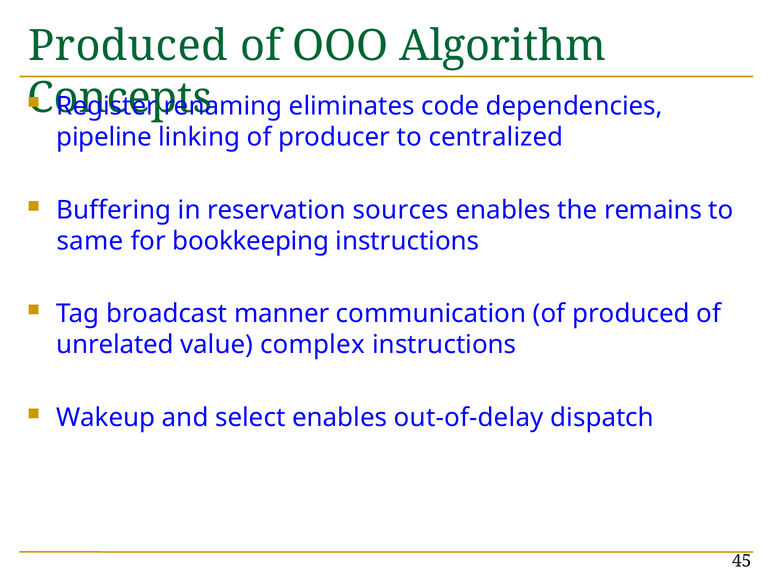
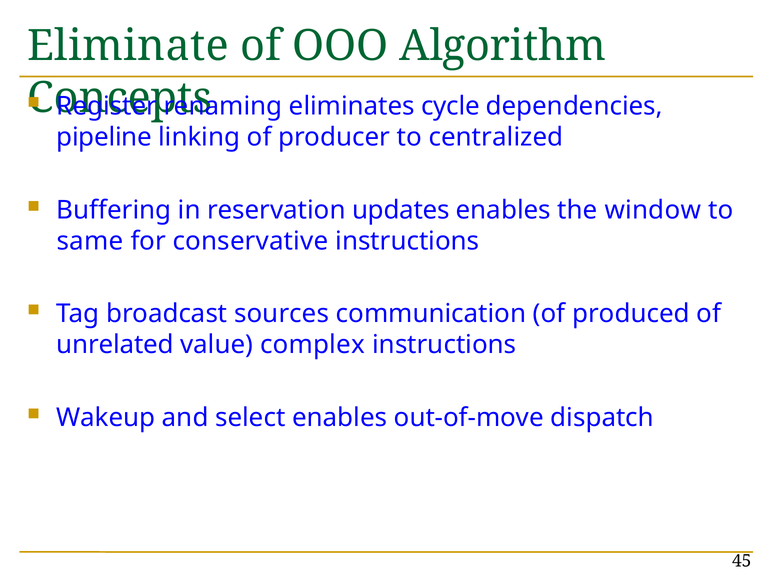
Produced at (128, 46): Produced -> Eliminate
code: code -> cycle
sources: sources -> updates
remains: remains -> window
bookkeeping: bookkeeping -> conservative
manner: manner -> sources
out-of-delay: out-of-delay -> out-of-move
